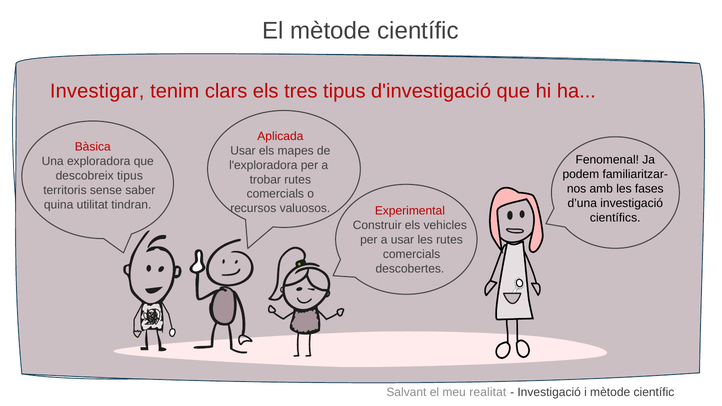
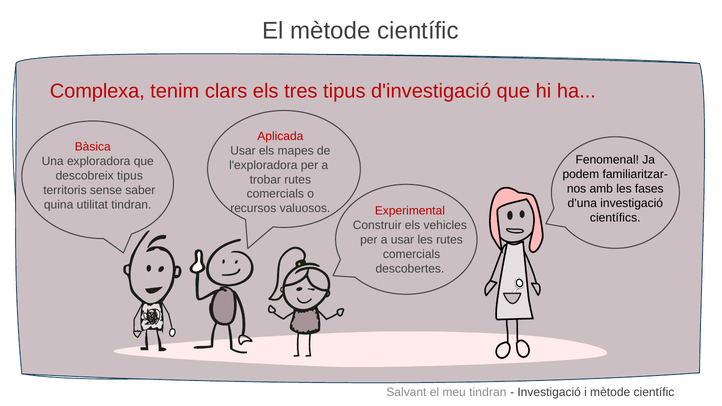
Investigar: Investigar -> Complexa
meu realitat: realitat -> tindran
